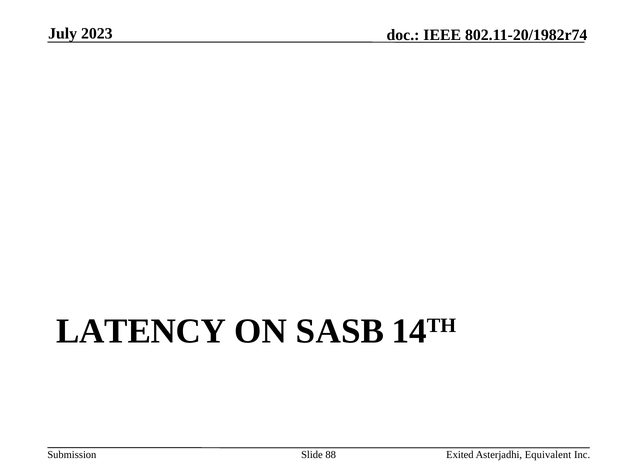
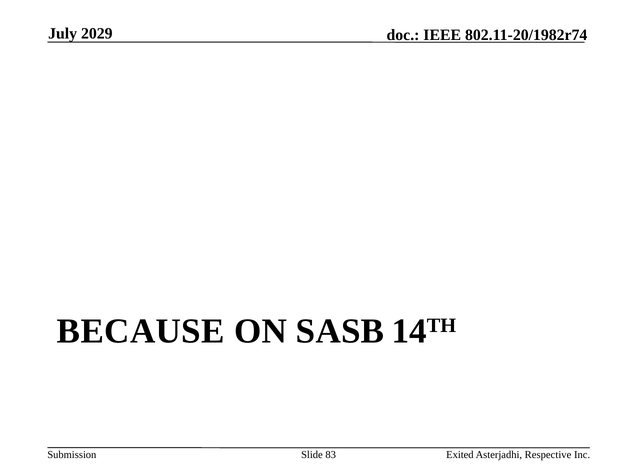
2023: 2023 -> 2029
LATENCY: LATENCY -> BECAUSE
88: 88 -> 83
Equivalent: Equivalent -> Respective
